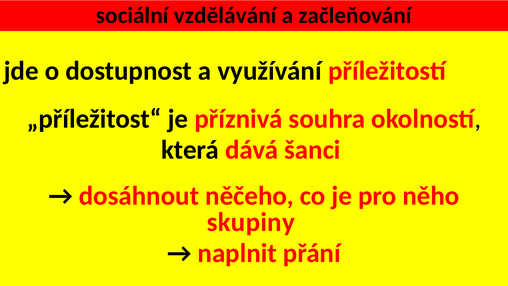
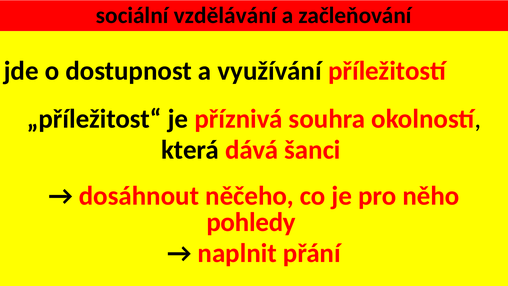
skupiny: skupiny -> pohledy
